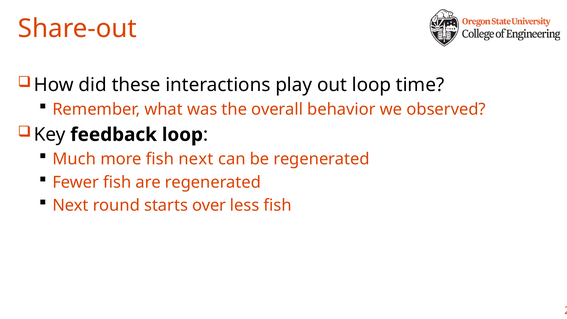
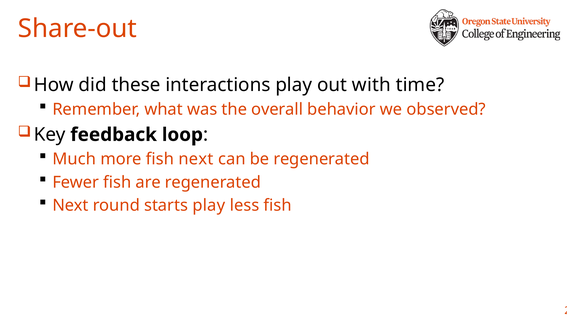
out loop: loop -> with
starts over: over -> play
